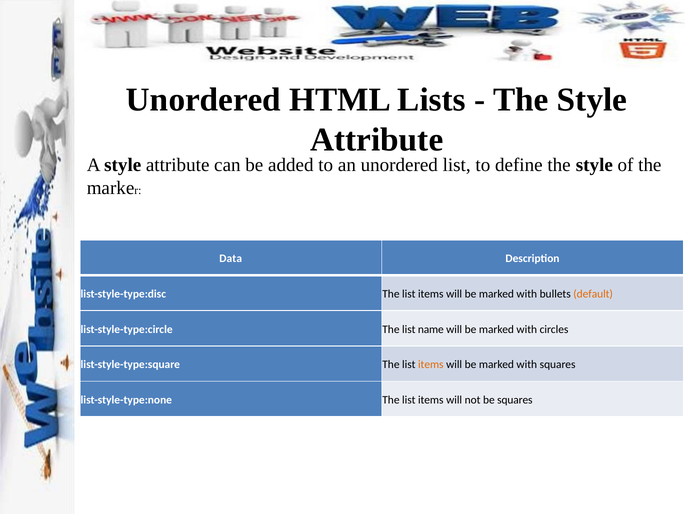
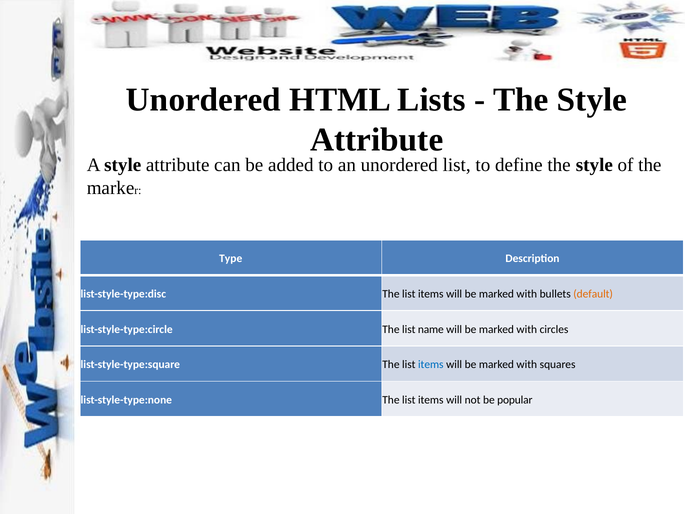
Data: Data -> Type
items at (431, 365) colour: orange -> blue
be squares: squares -> popular
